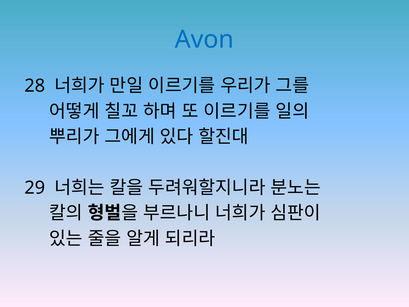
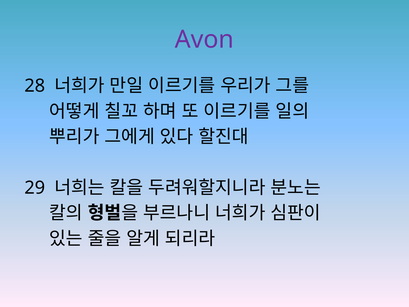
Avon colour: blue -> purple
